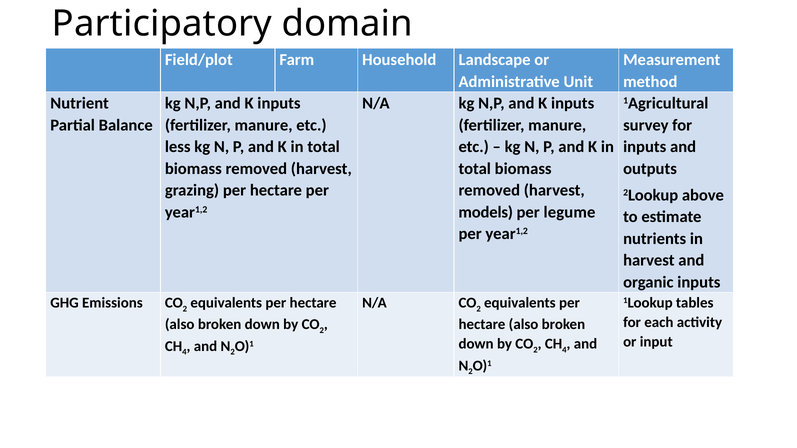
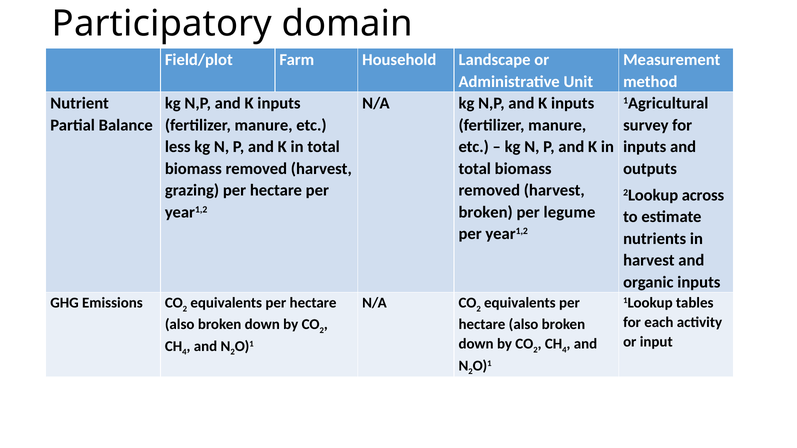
above: above -> across
models at (486, 212): models -> broken
